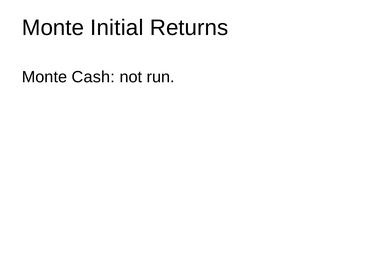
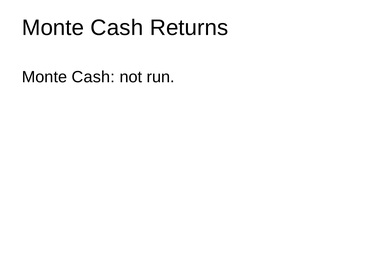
Initial at (117, 28): Initial -> Cash
